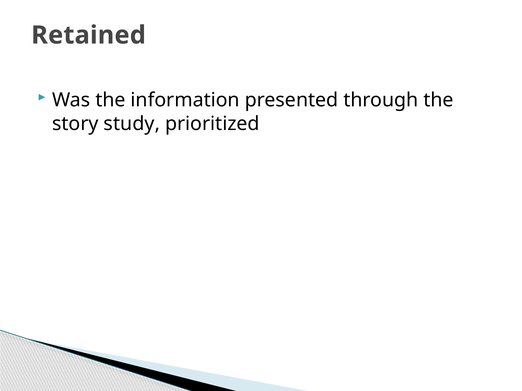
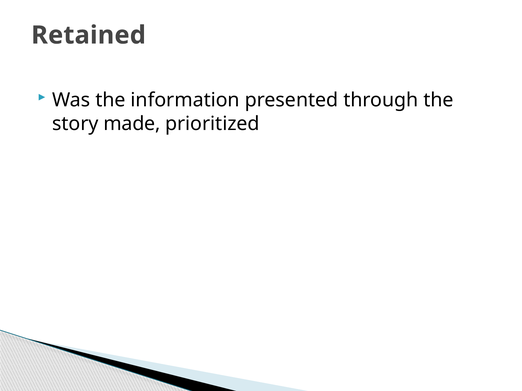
study: study -> made
